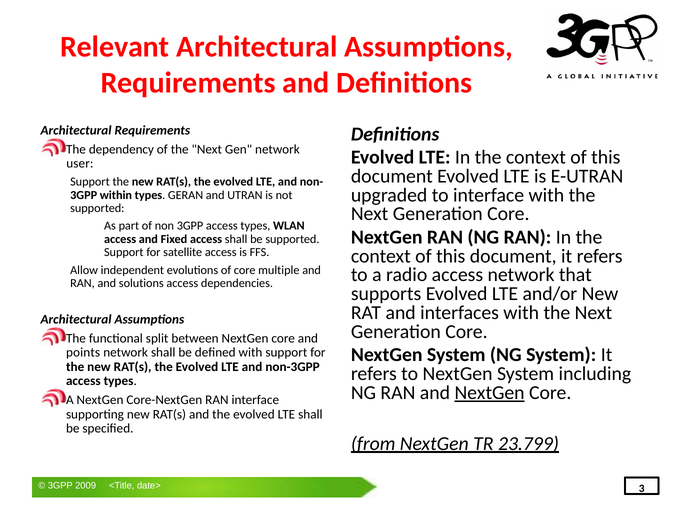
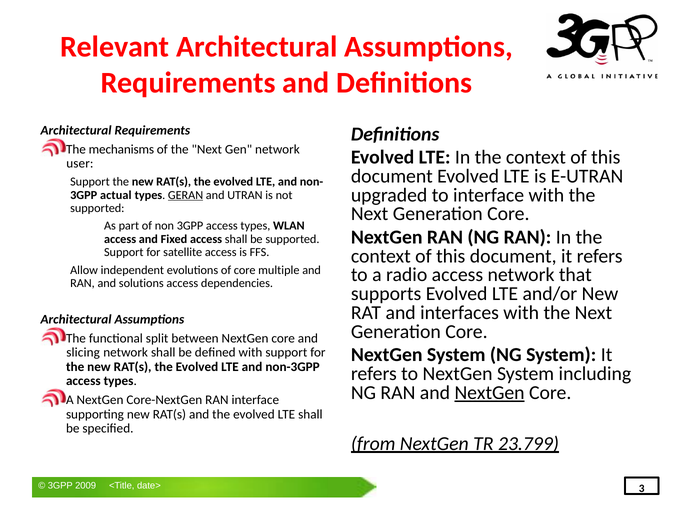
dependency: dependency -> mechanisms
within: within -> actual
GERAN underline: none -> present
points: points -> slicing
